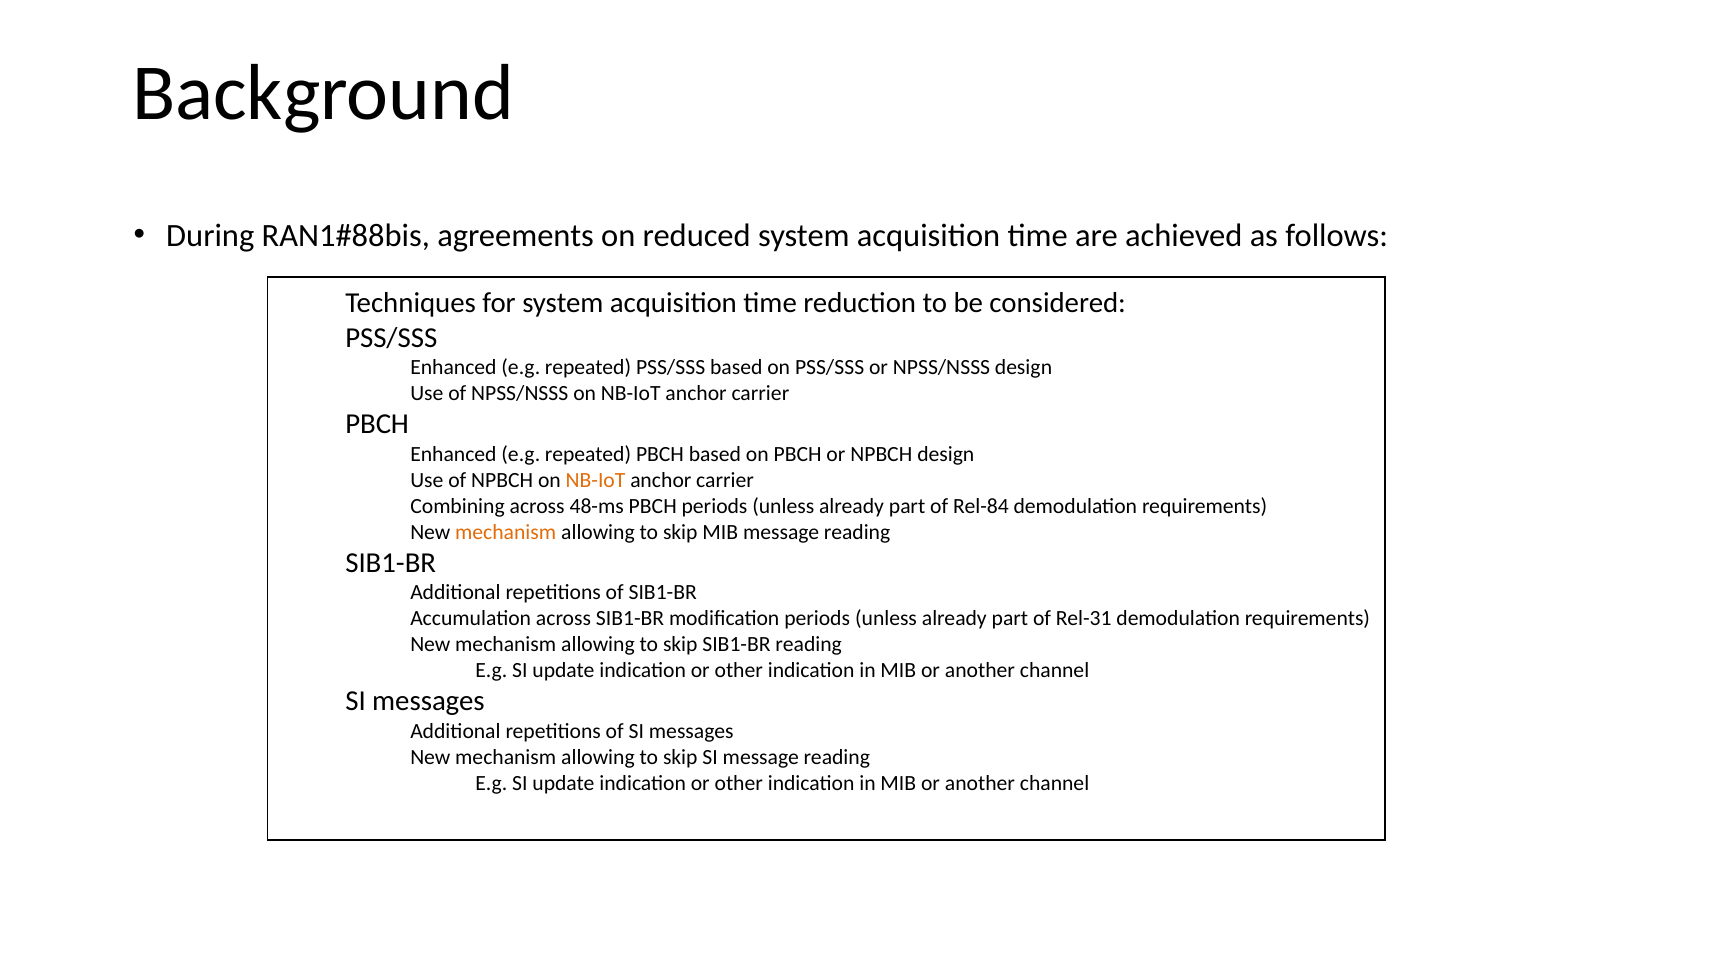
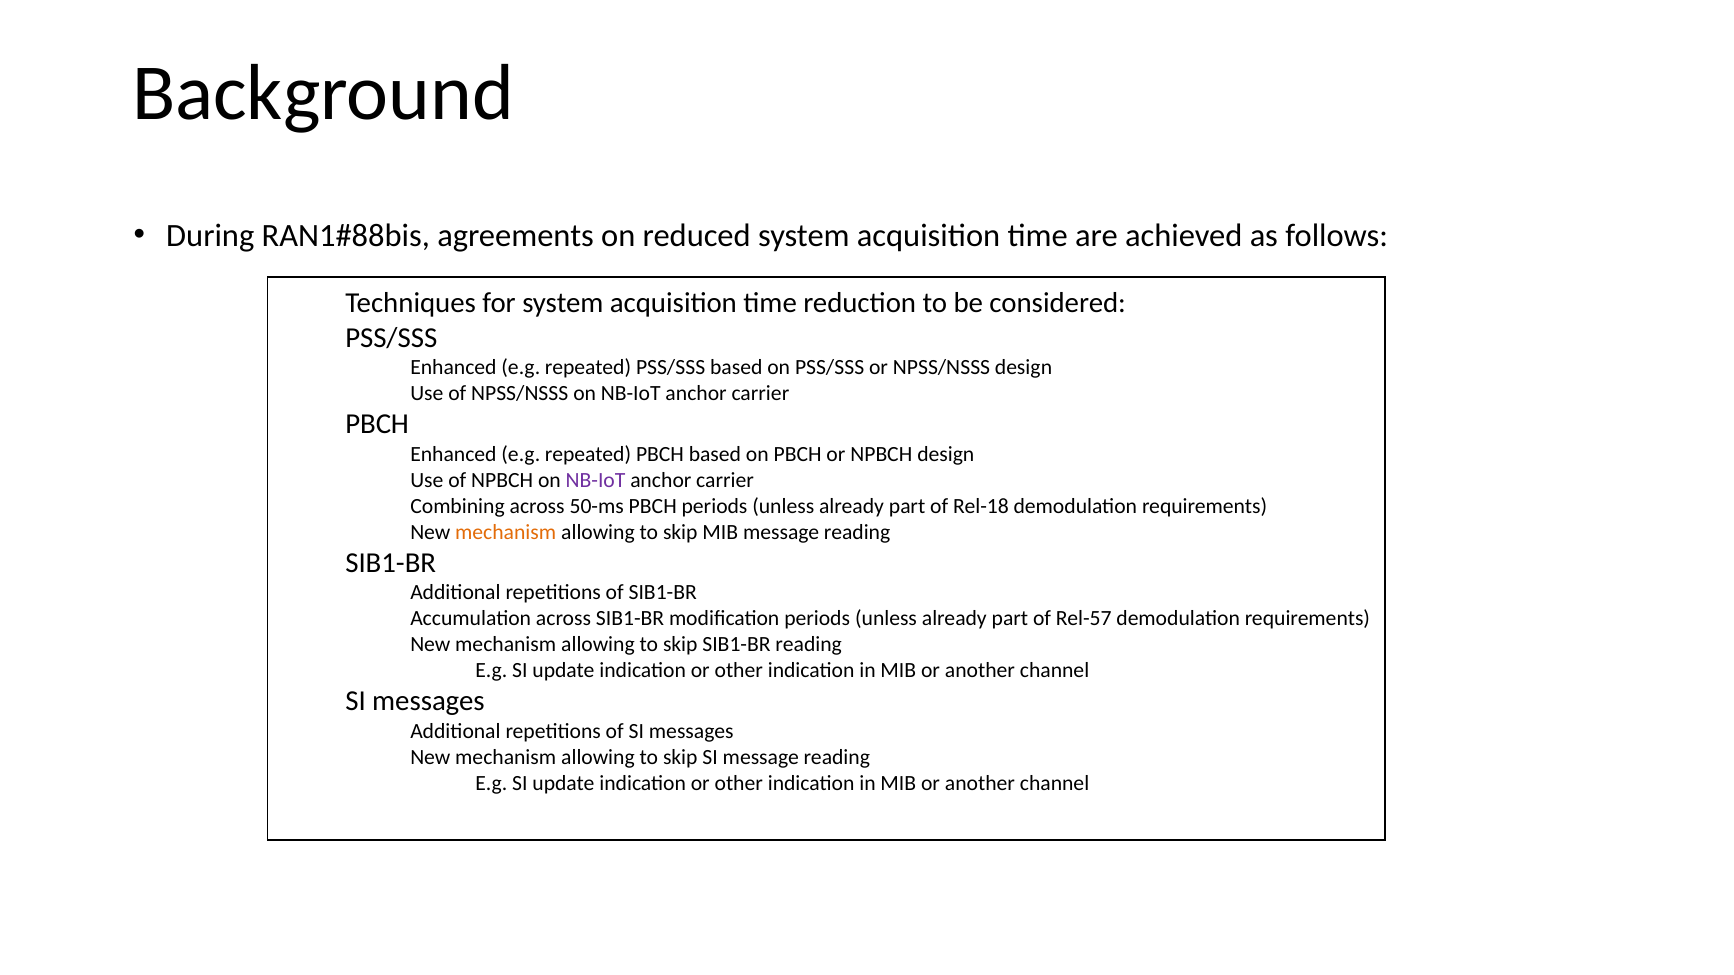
NB-IoT at (596, 480) colour: orange -> purple
48-ms: 48-ms -> 50-ms
Rel-84: Rel-84 -> Rel-18
Rel-31: Rel-31 -> Rel-57
